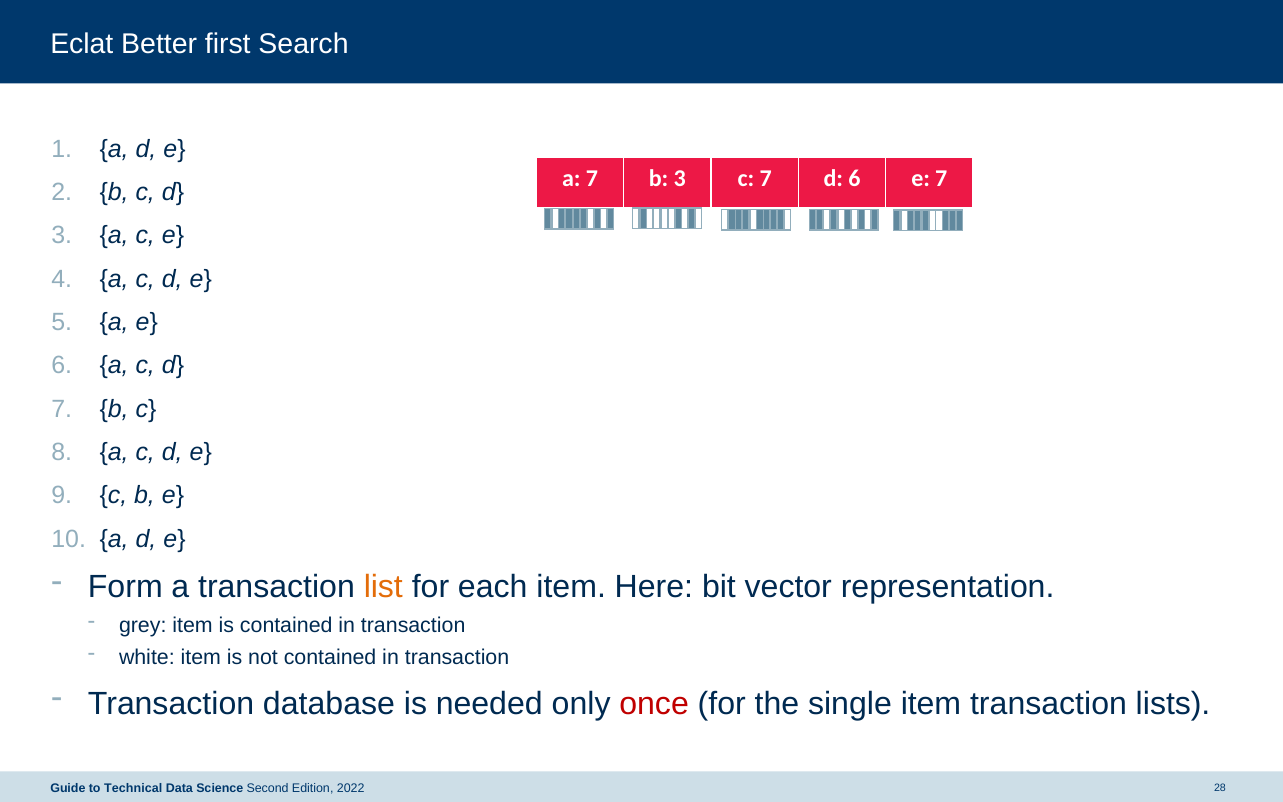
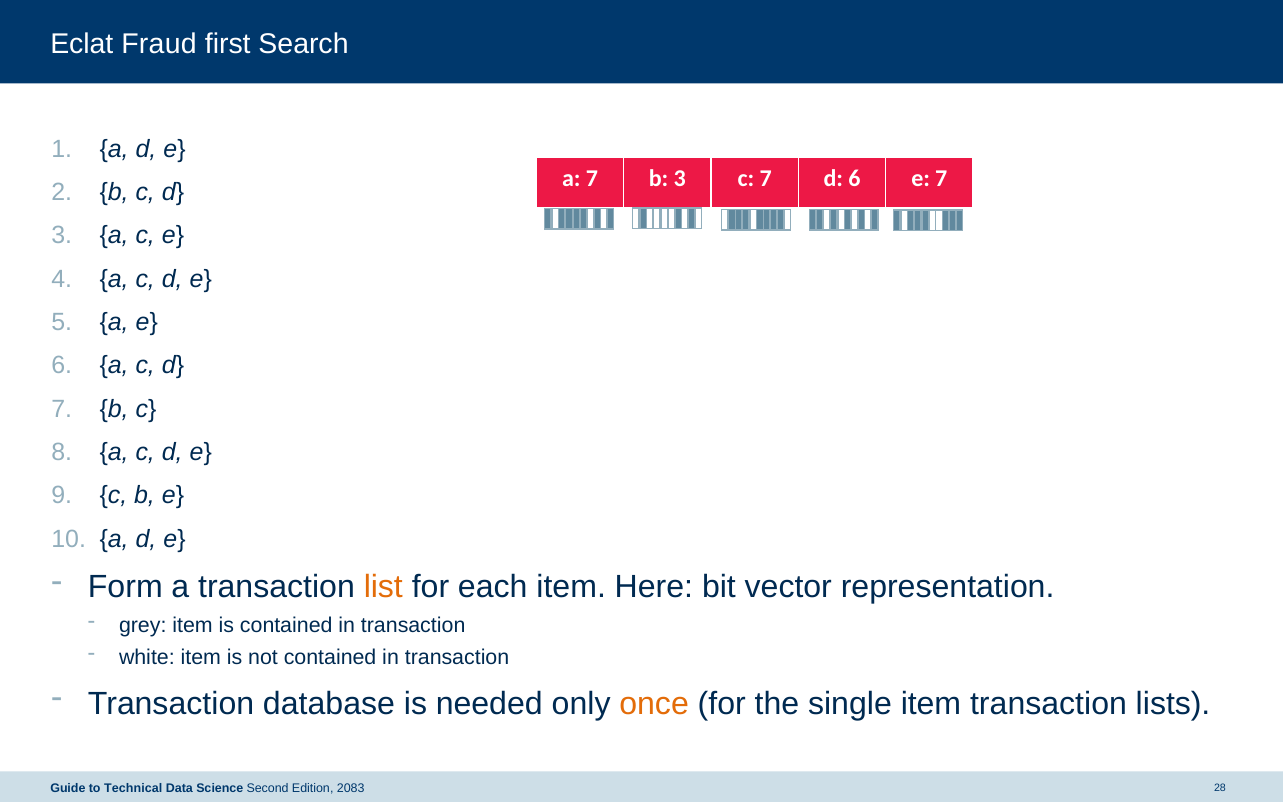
Better: Better -> Fraud
once colour: red -> orange
2022: 2022 -> 2083
